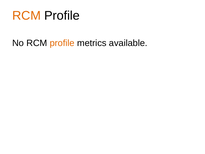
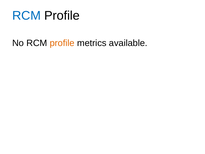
RCM at (27, 16) colour: orange -> blue
